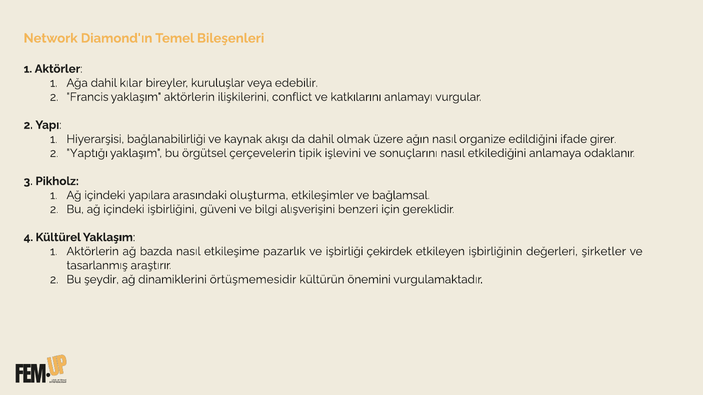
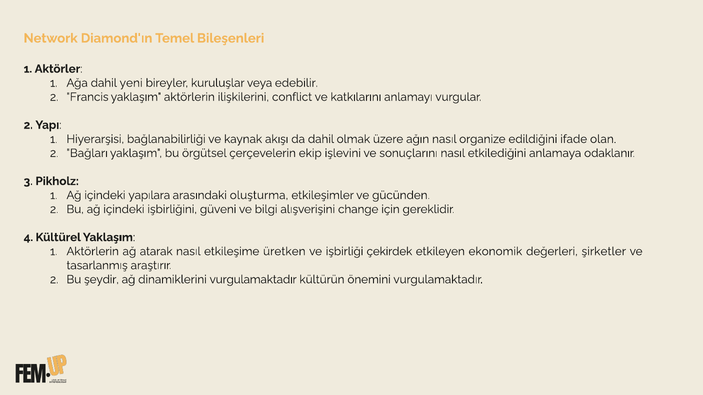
kılar: kılar -> yeni
girer: girer -> olan
Yaptığı: Yaptığı -> Bağları
tipik: tipik -> ekip
bağlamsal: bağlamsal -> gücünden
benzeri: benzeri -> change
bazda: bazda -> atarak
pazarlık: pazarlık -> üretken
işbirliğinin: işbirliğinin -> ekonomik
dinamiklerini örtüşmemesidir: örtüşmemesidir -> vurgulamaktadır
